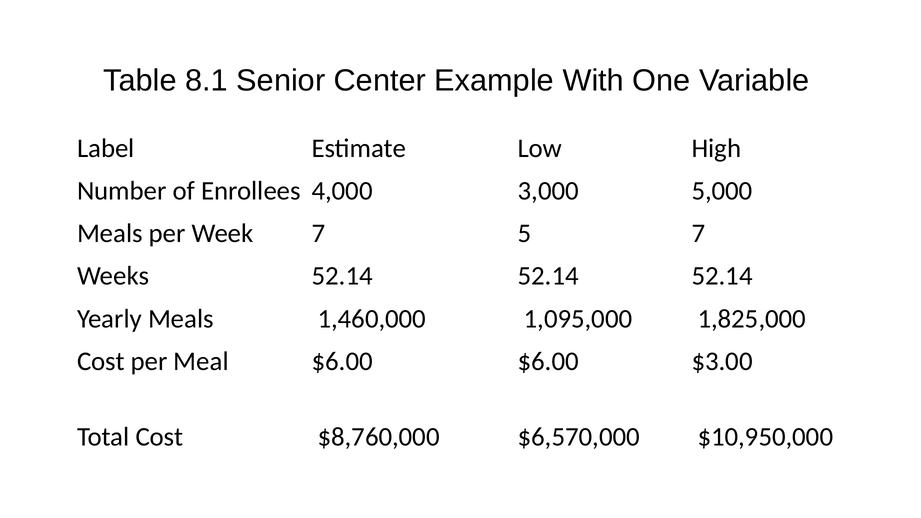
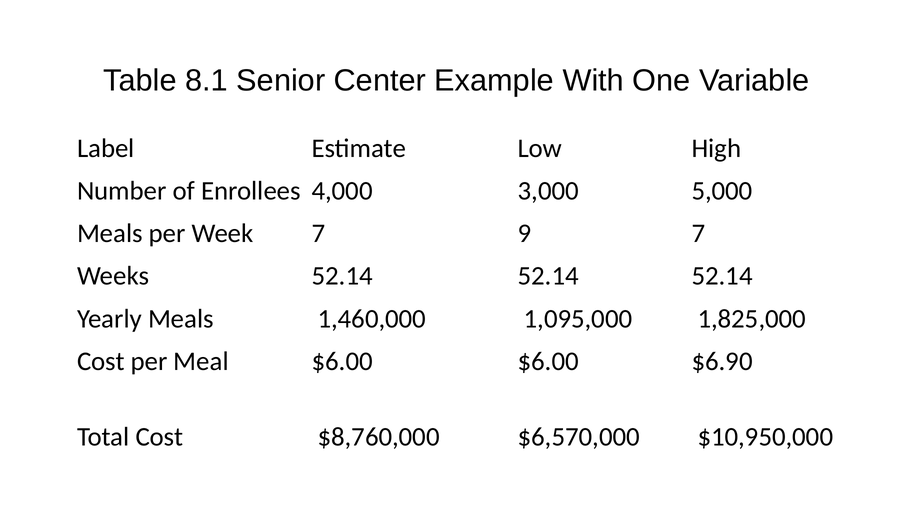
5: 5 -> 9
$3.00: $3.00 -> $6.90
